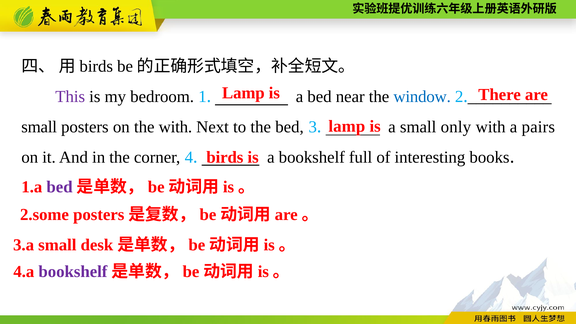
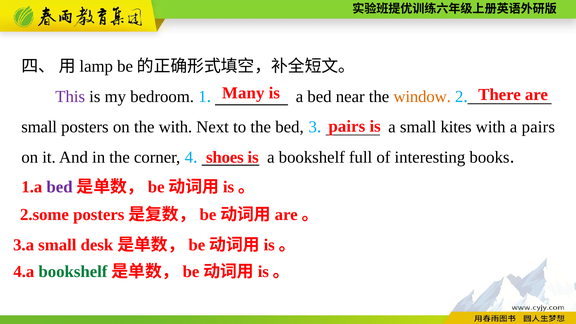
birds at (96, 66): birds -> lamp
Lamp at (243, 93): Lamp -> Many
window colour: blue -> orange
lamp at (347, 126): lamp -> pairs
only: only -> kites
birds at (225, 157): birds -> shoes
bookshelf at (73, 272) colour: purple -> green
